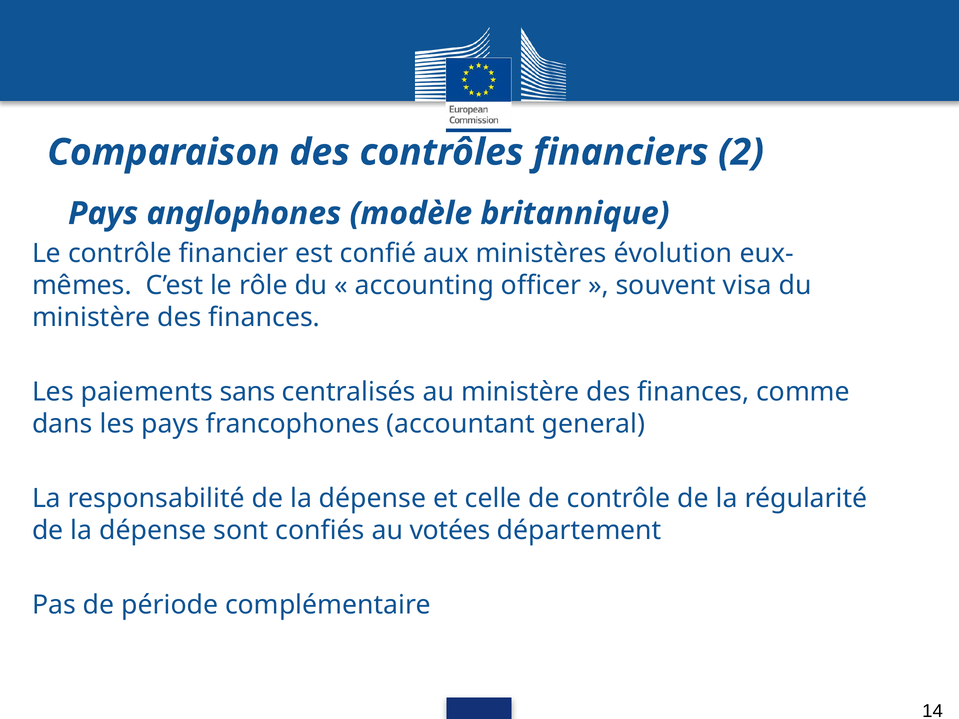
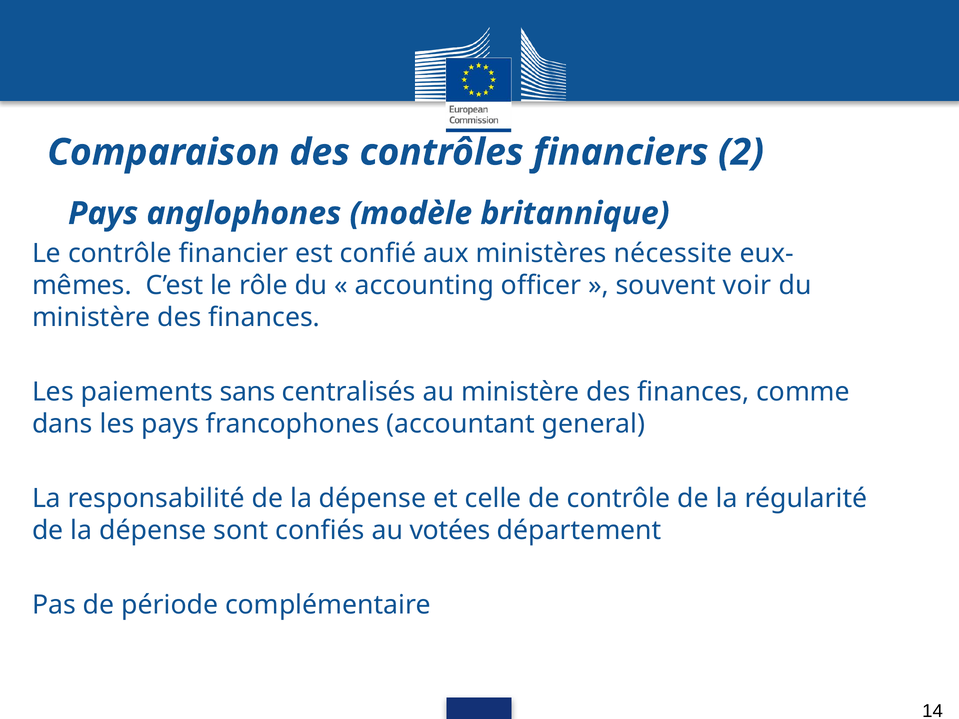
évolution: évolution -> nécessite
visa: visa -> voir
